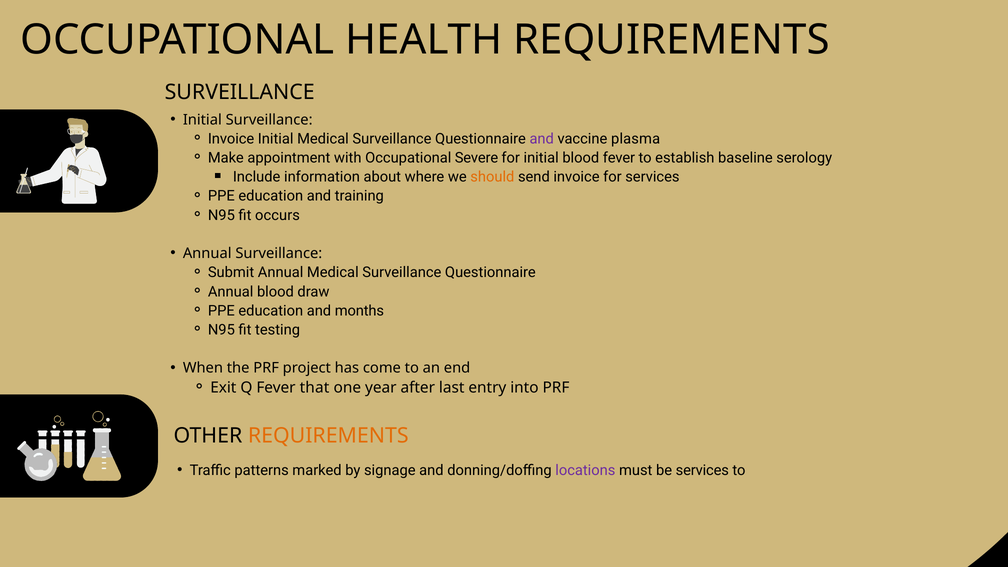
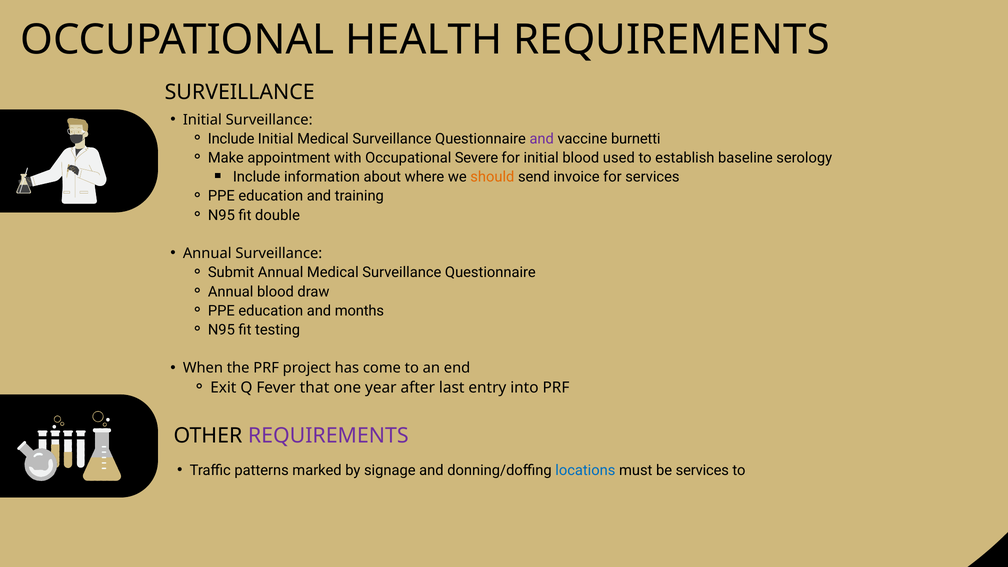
Invoice at (231, 139): Invoice -> Include
plasma: plasma -> burnetti
blood fever: fever -> used
occurs: occurs -> double
REQUIREMENTS at (328, 436) colour: orange -> purple
locations colour: purple -> blue
